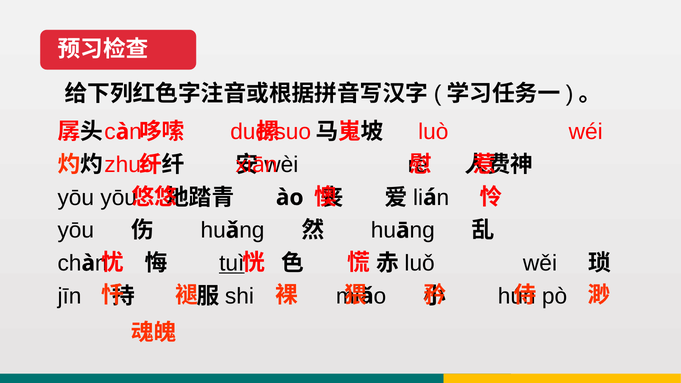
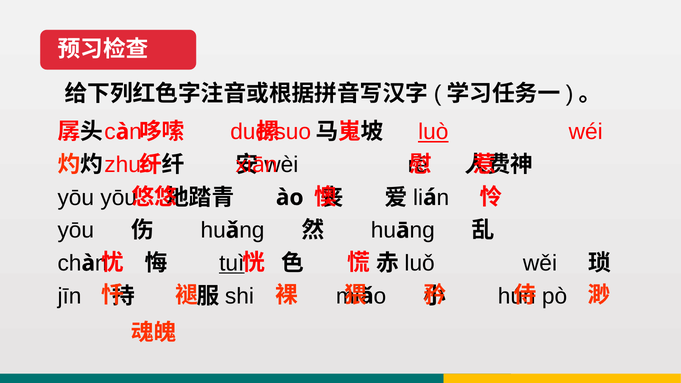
luò underline: none -> present
